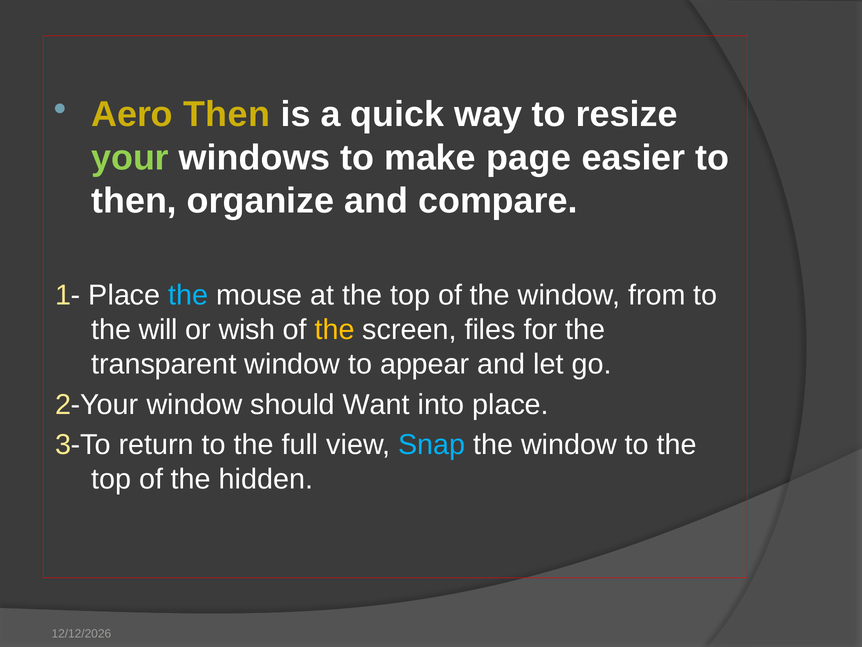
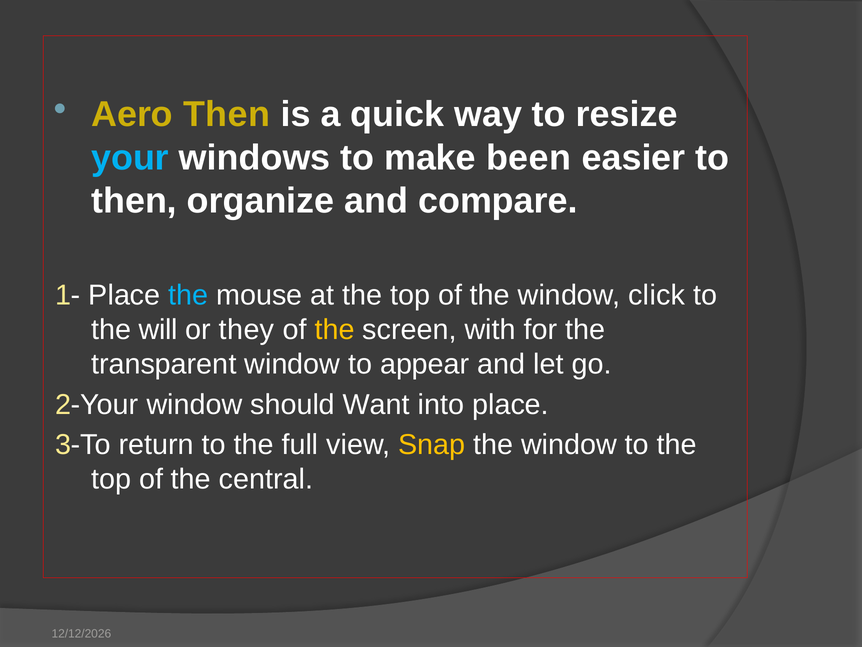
your colour: light green -> light blue
page: page -> been
from: from -> click
wish: wish -> they
files: files -> with
Snap colour: light blue -> yellow
hidden: hidden -> central
